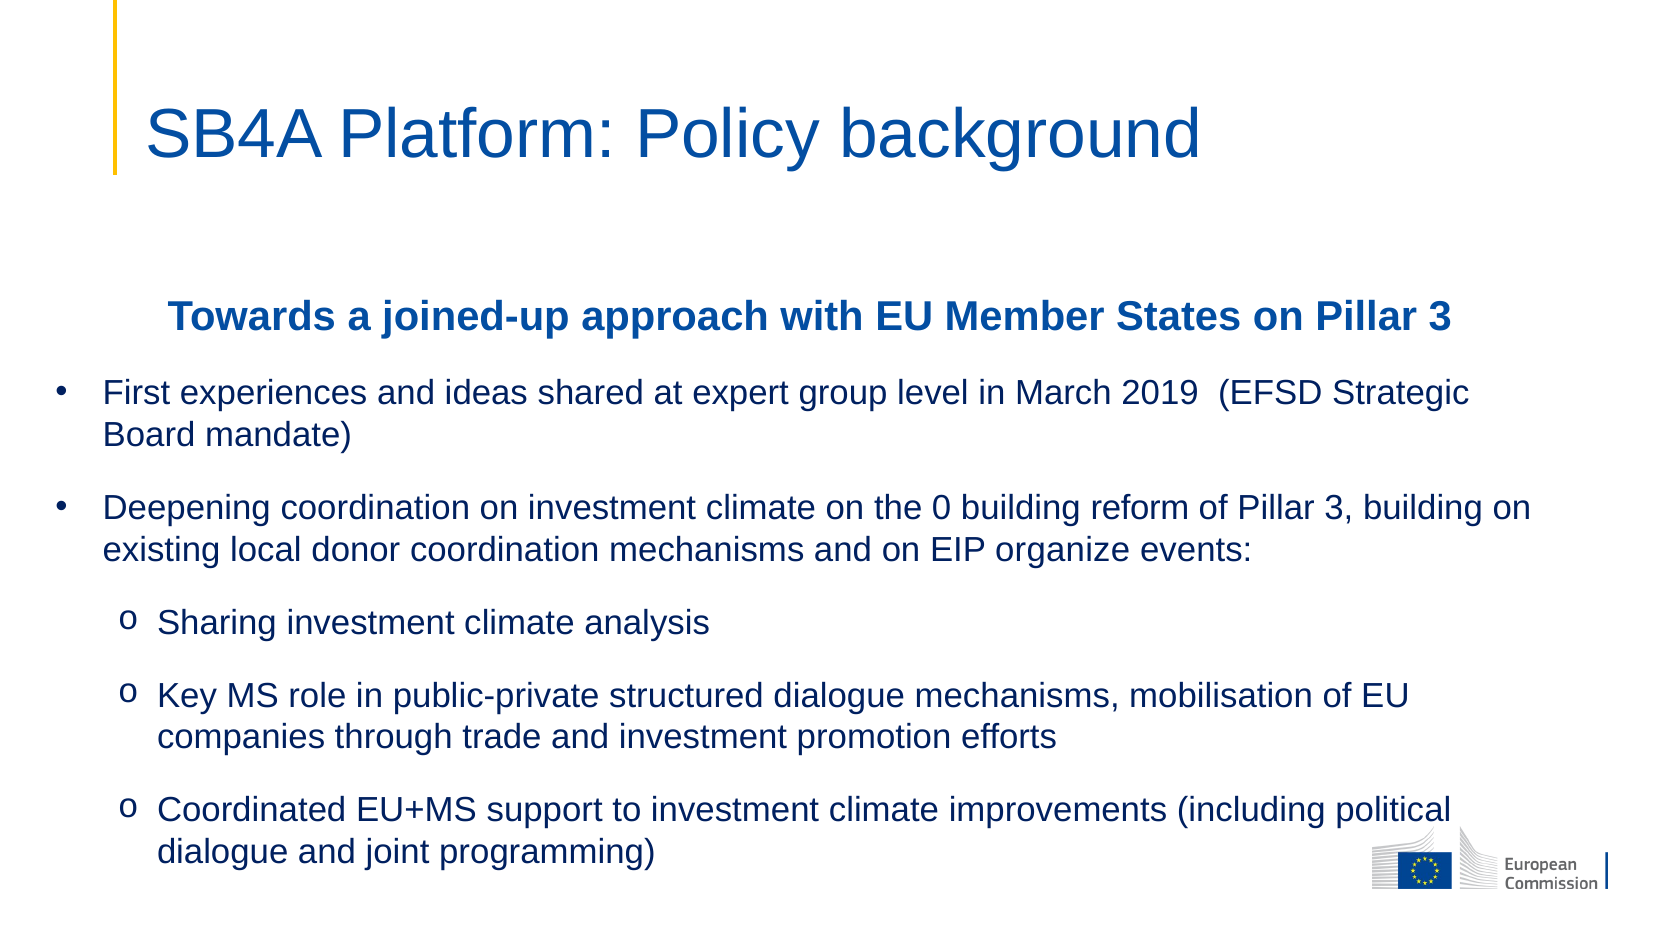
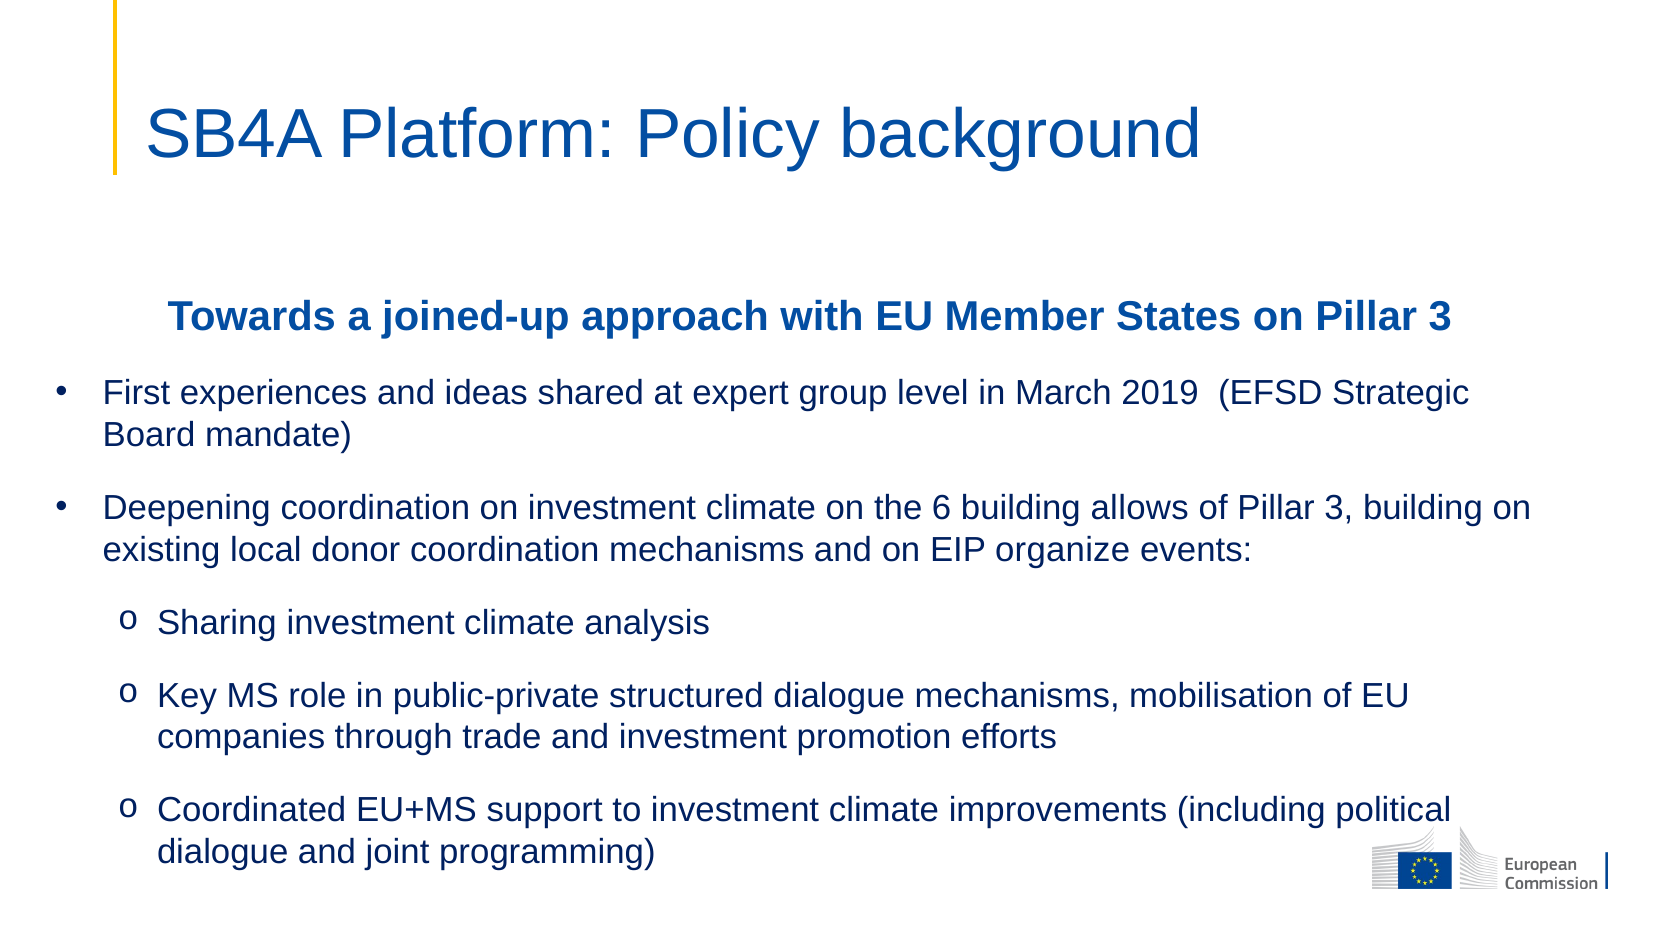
0: 0 -> 6
reform: reform -> allows
